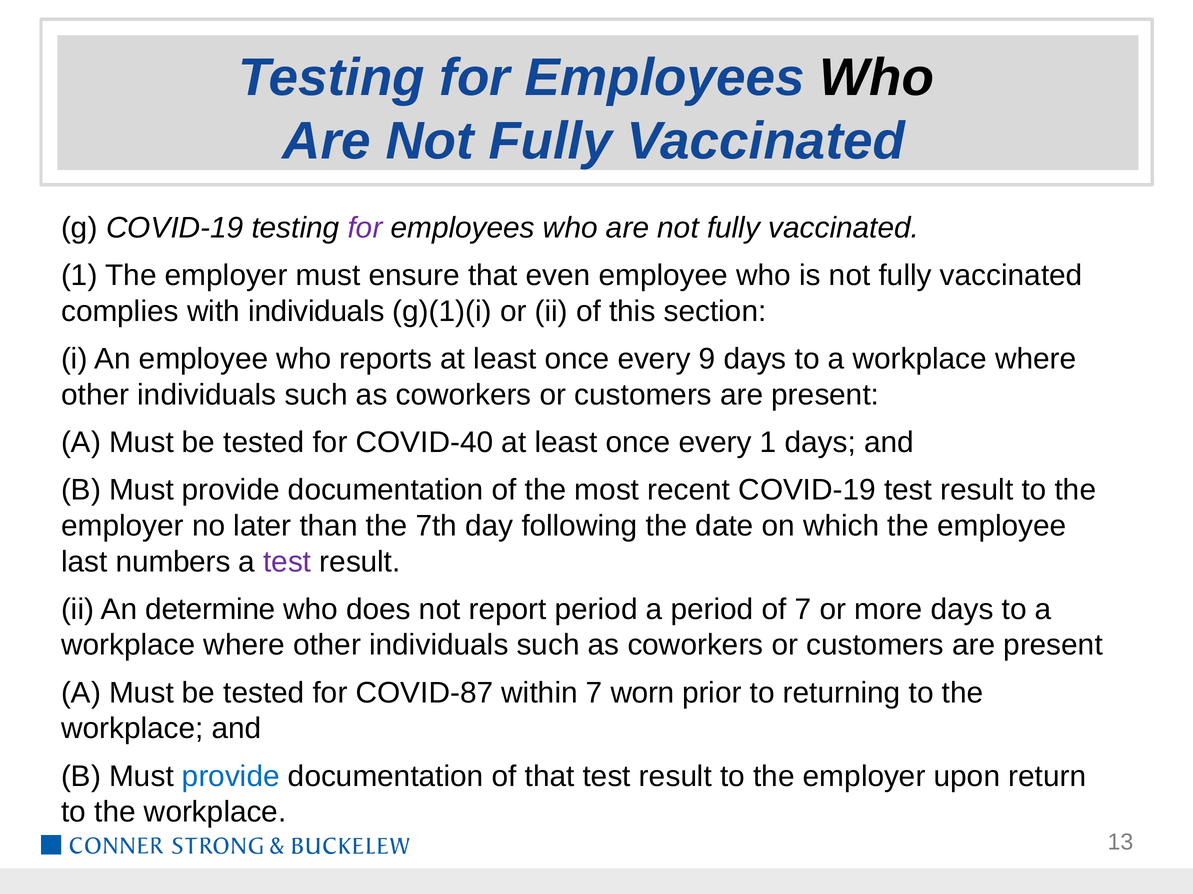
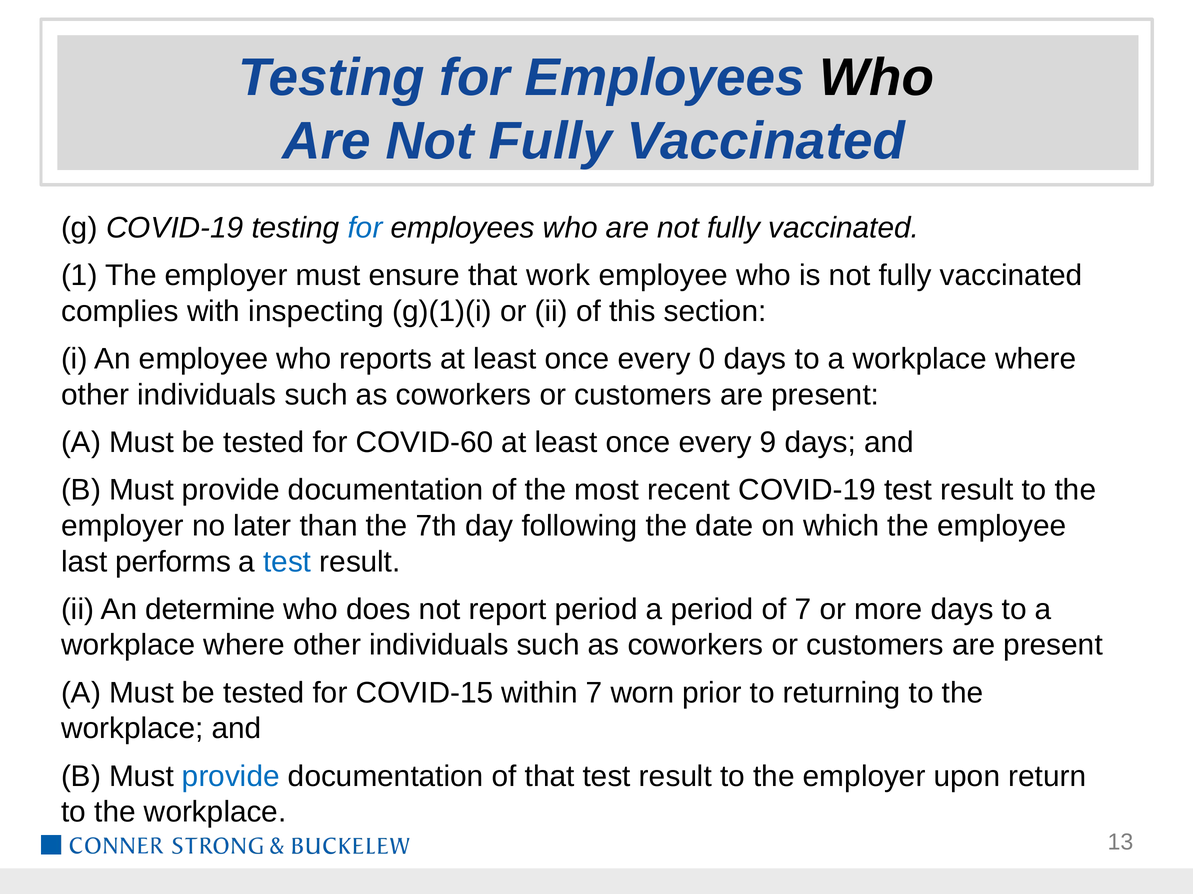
for at (365, 228) colour: purple -> blue
even: even -> work
with individuals: individuals -> inspecting
9: 9 -> 0
COVID-40: COVID-40 -> COVID-60
every 1: 1 -> 9
numbers: numbers -> performs
test at (287, 562) colour: purple -> blue
COVID-87: COVID-87 -> COVID-15
